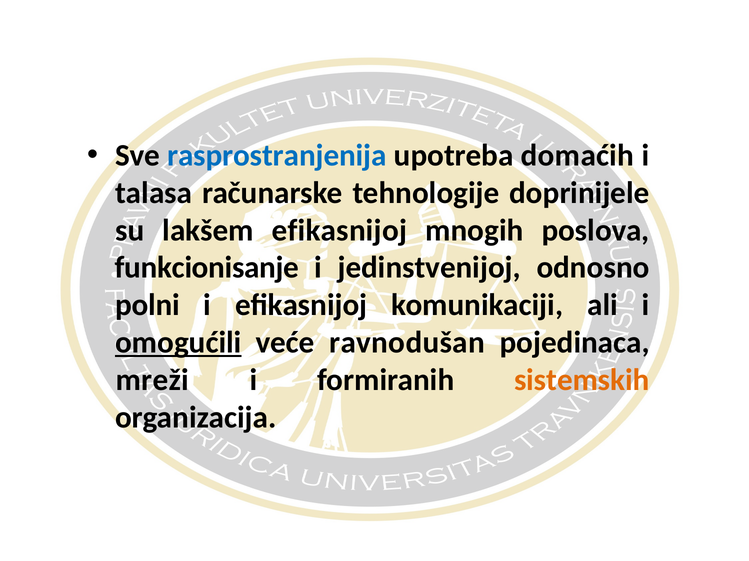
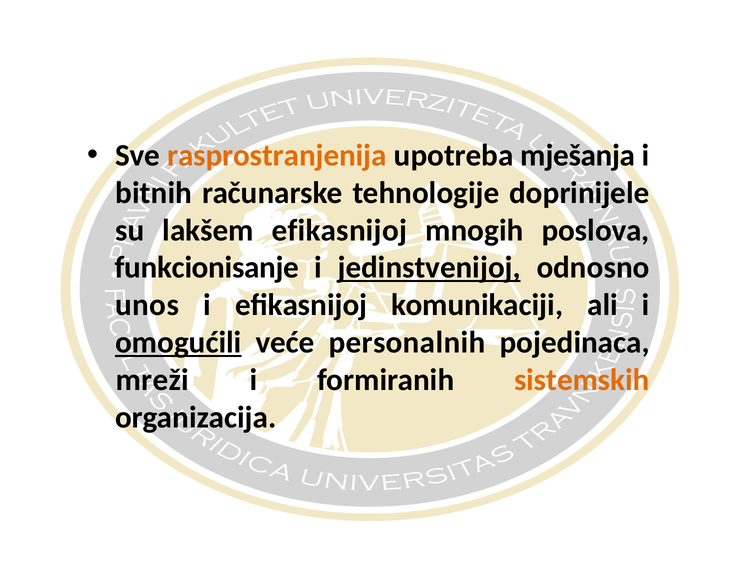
rasprostranjenija colour: blue -> orange
domaćih: domaćih -> mješanja
talasa: talasa -> bitnih
jedinstvenijoj underline: none -> present
polni: polni -> unos
ravnodušan: ravnodušan -> personalnih
